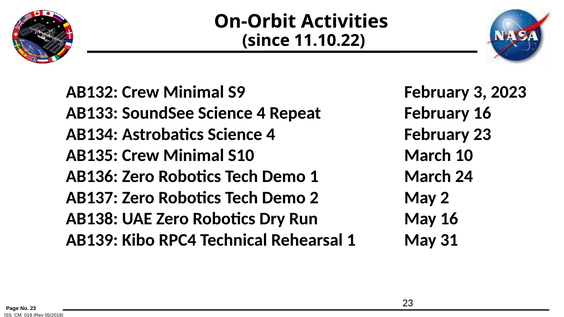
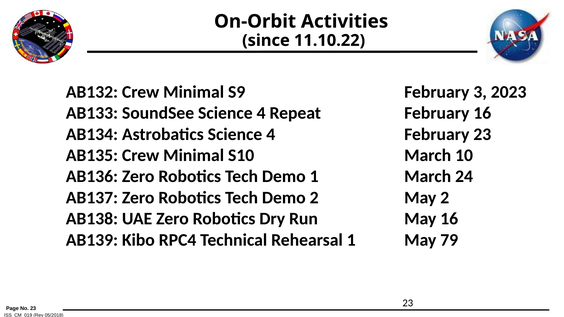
31: 31 -> 79
